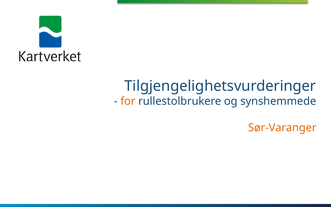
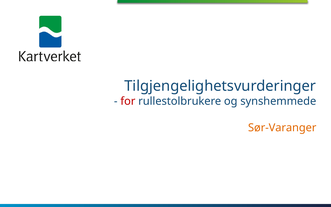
for colour: orange -> red
